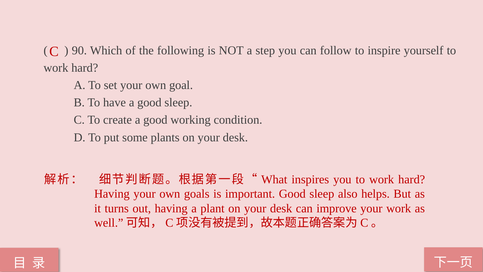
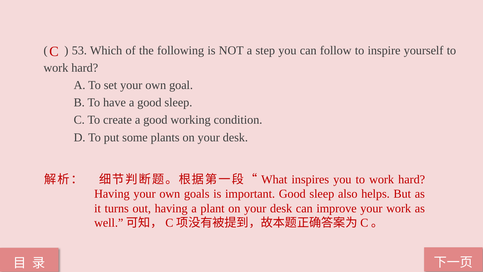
90: 90 -> 53
